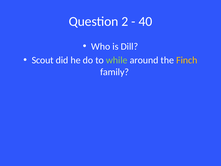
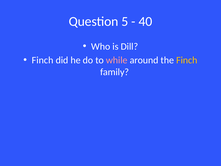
2: 2 -> 5
Scout at (43, 60): Scout -> Finch
while colour: light green -> pink
